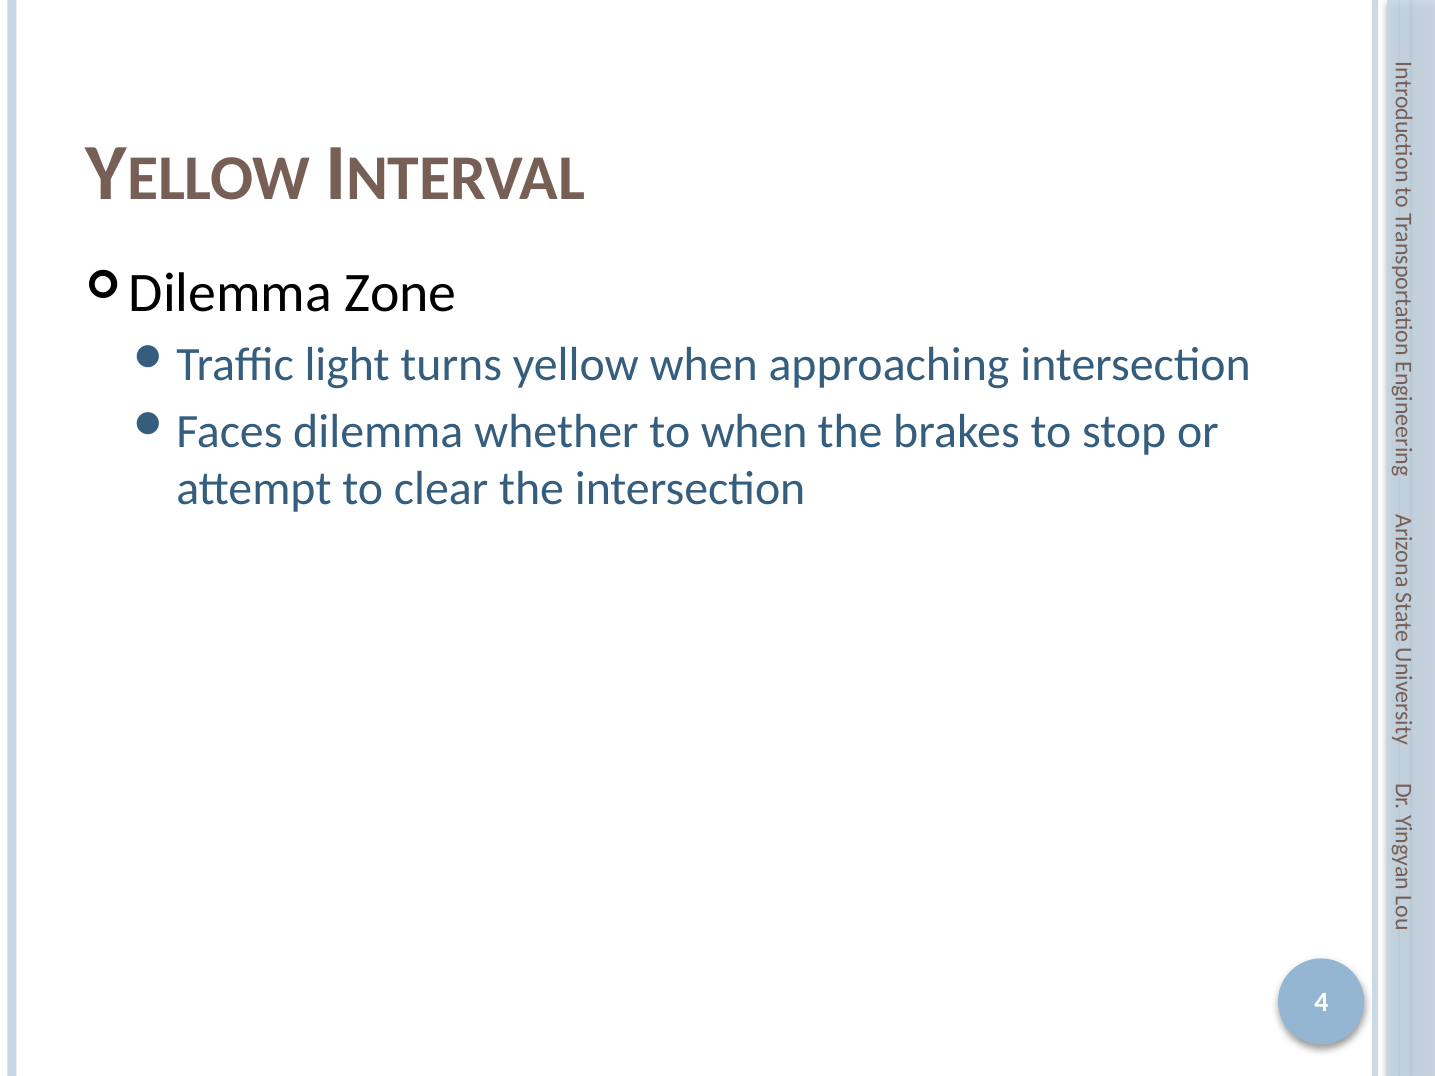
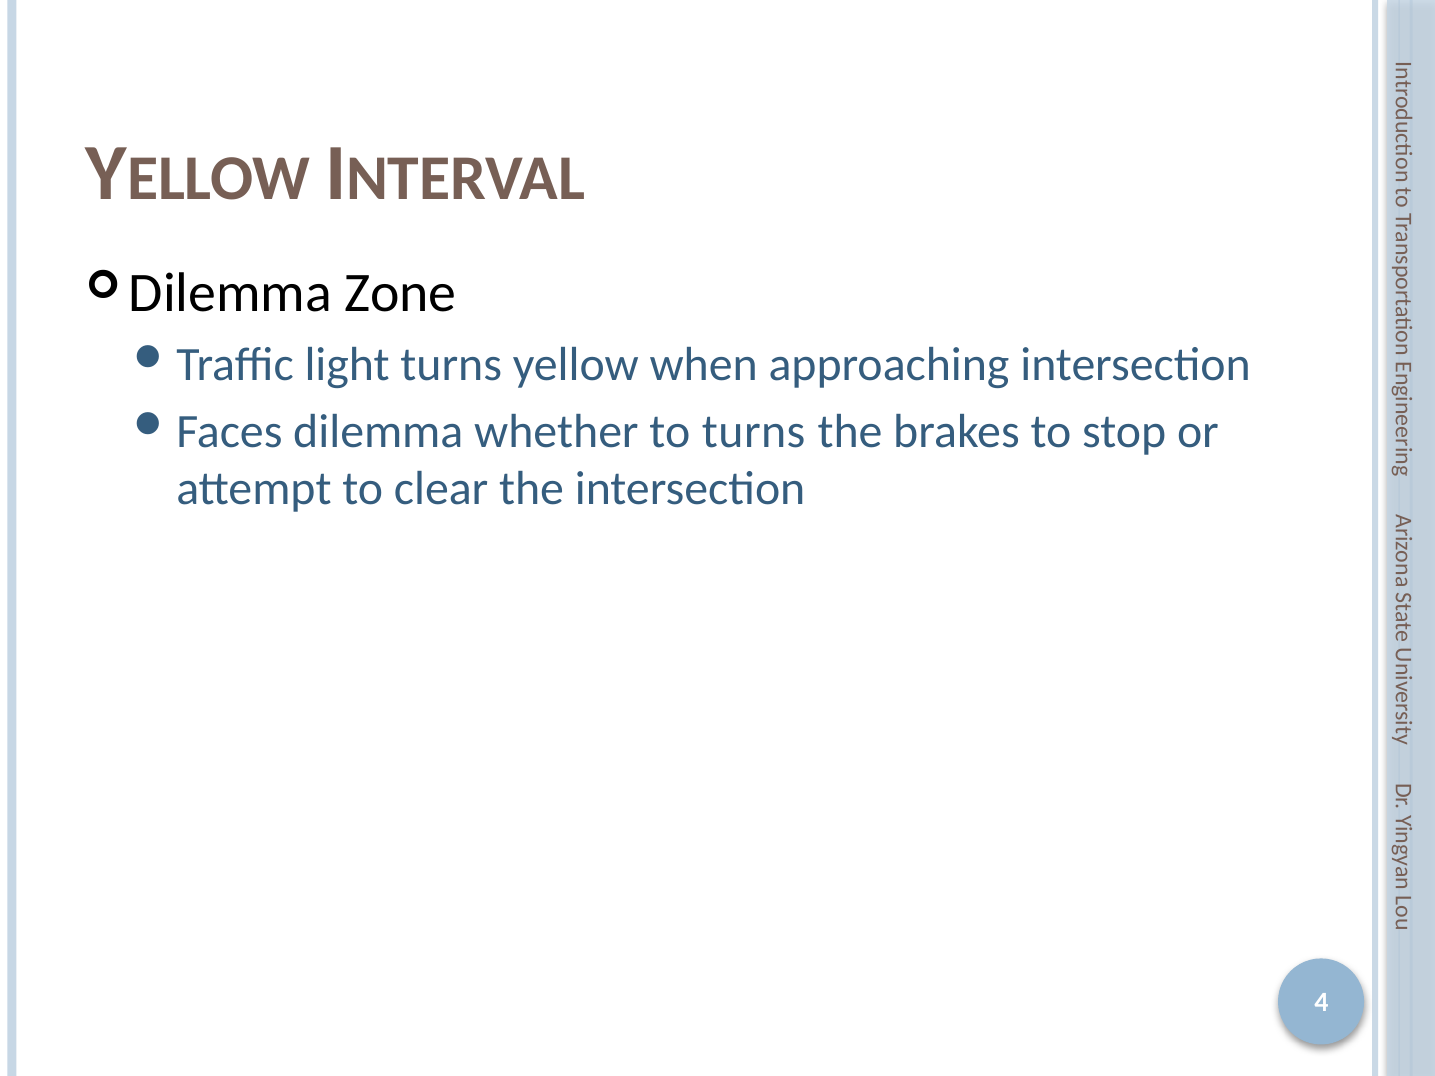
to when: when -> turns
